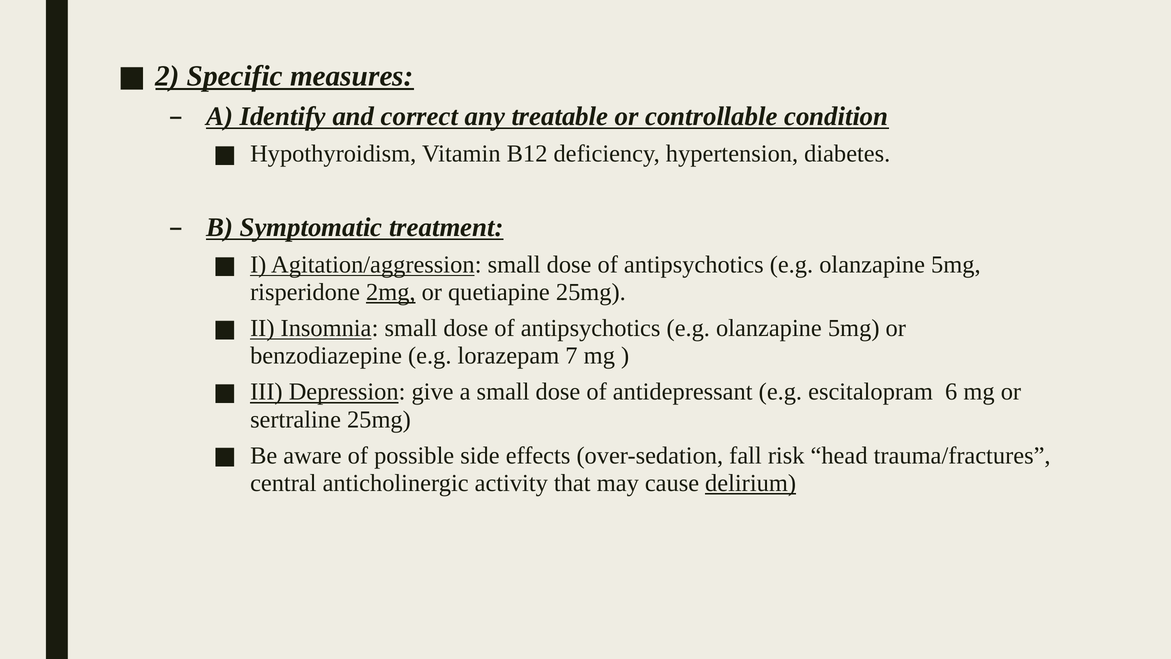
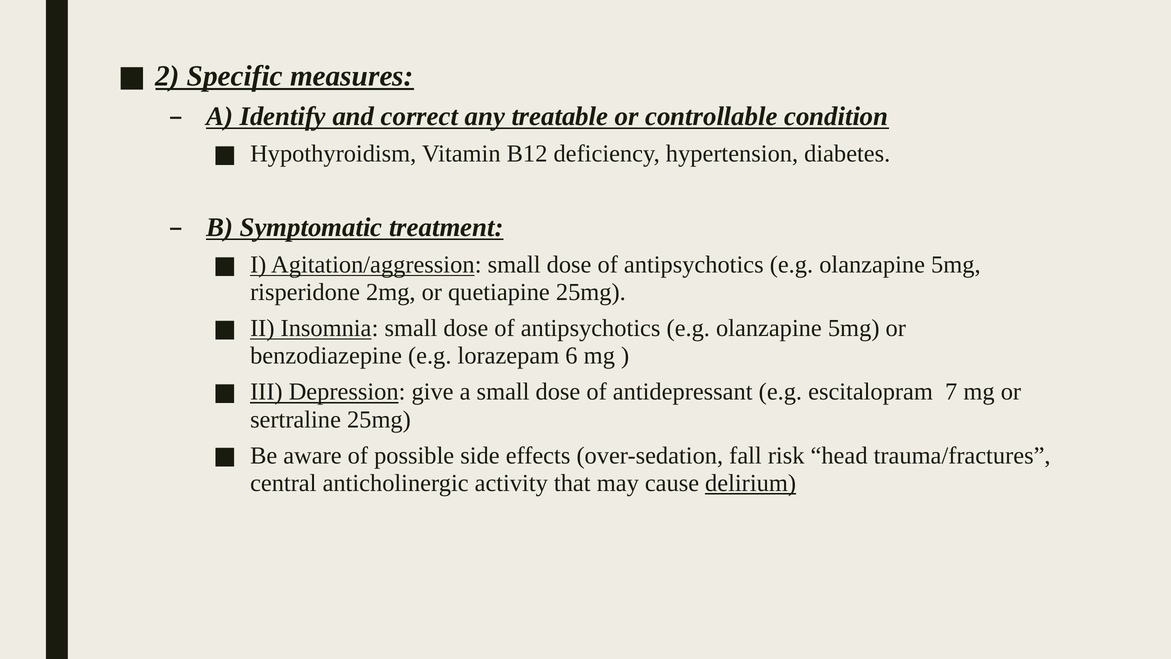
2mg underline: present -> none
7: 7 -> 6
6: 6 -> 7
